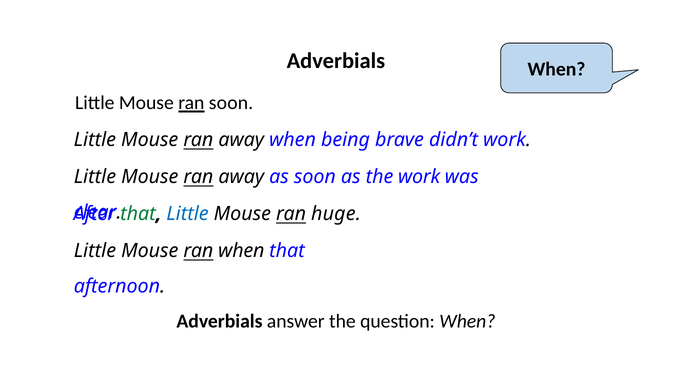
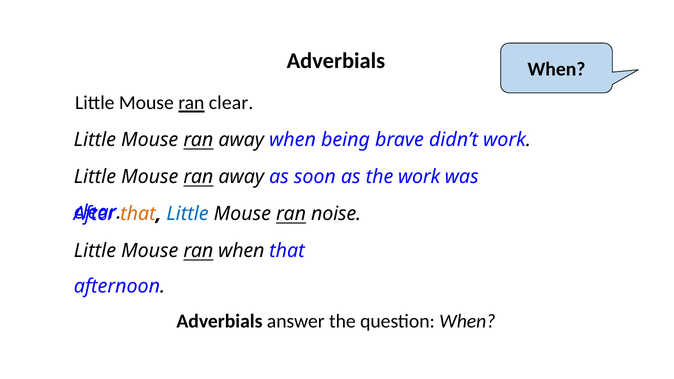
ran soon: soon -> clear
that at (138, 214) colour: green -> orange
huge: huge -> noise
